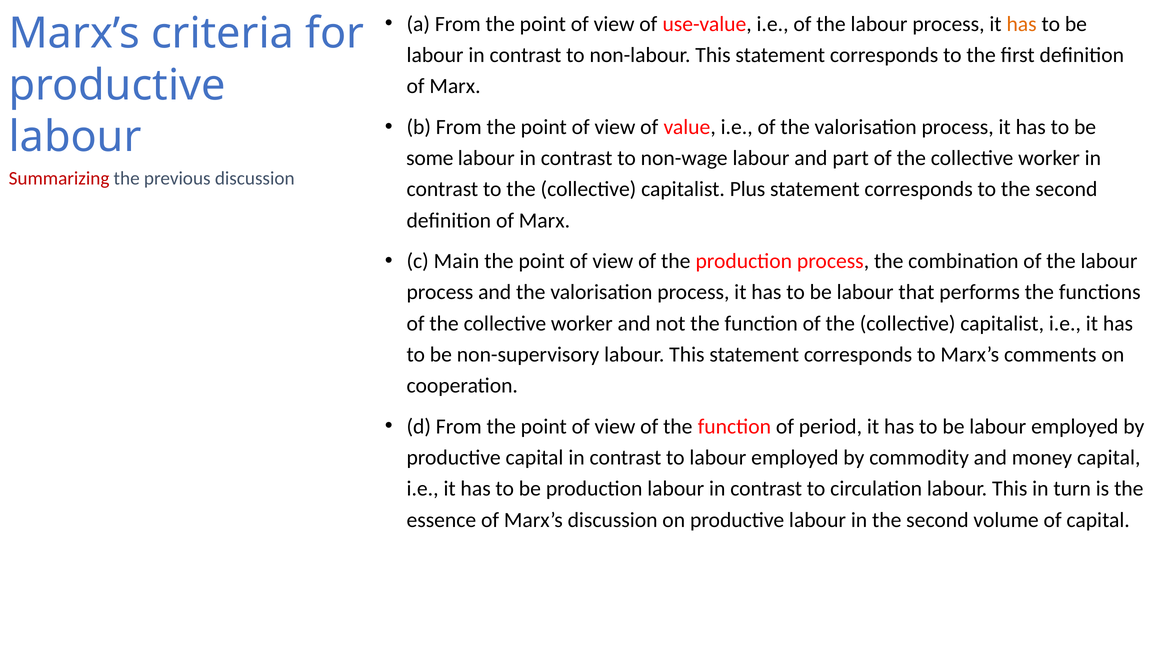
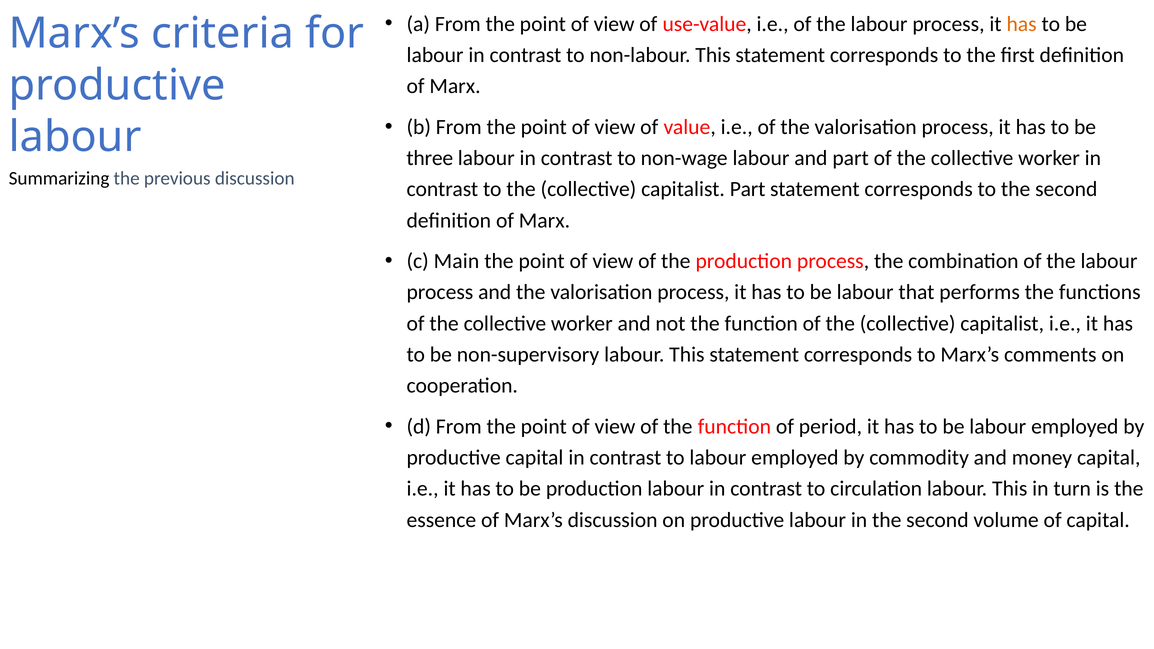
some: some -> three
Summarizing colour: red -> black
capitalist Plus: Plus -> Part
